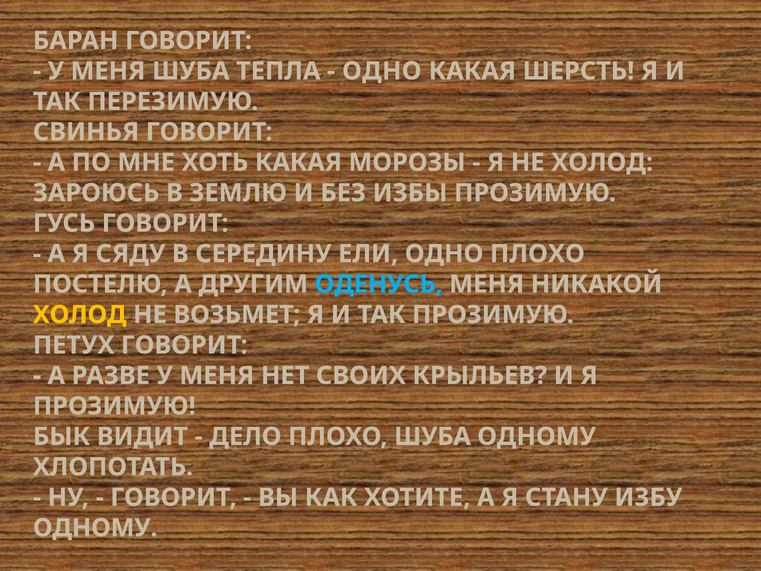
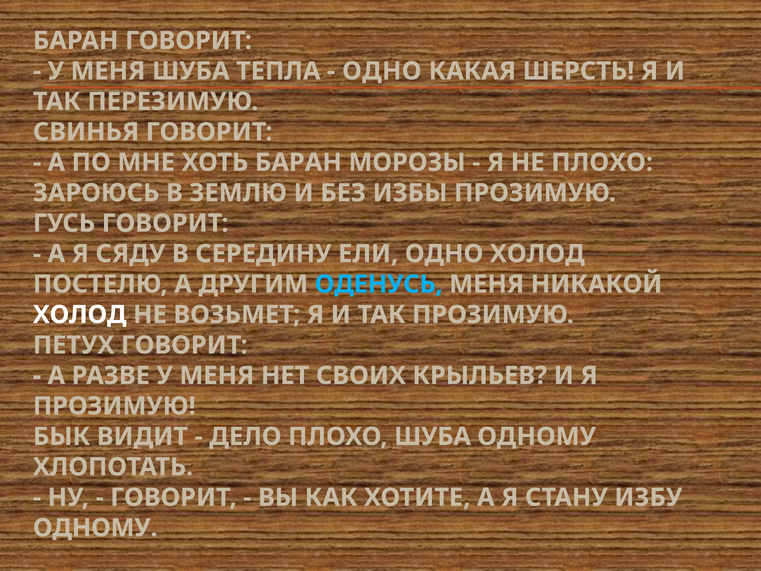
ХОТЬ КАКАЯ: КАКАЯ -> БАРАН
НЕ ХОЛОД: ХОЛОД -> ПЛОХО
ОДНО ПЛОХО: ПЛОХО -> ХОЛОД
ХОЛОД at (80, 315) colour: yellow -> white
